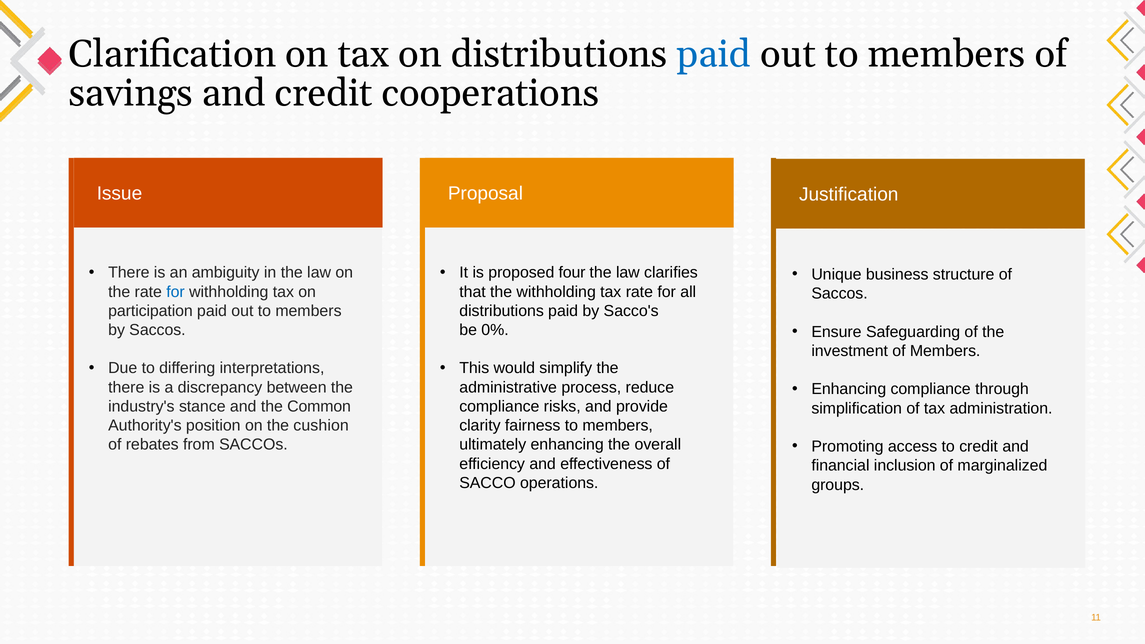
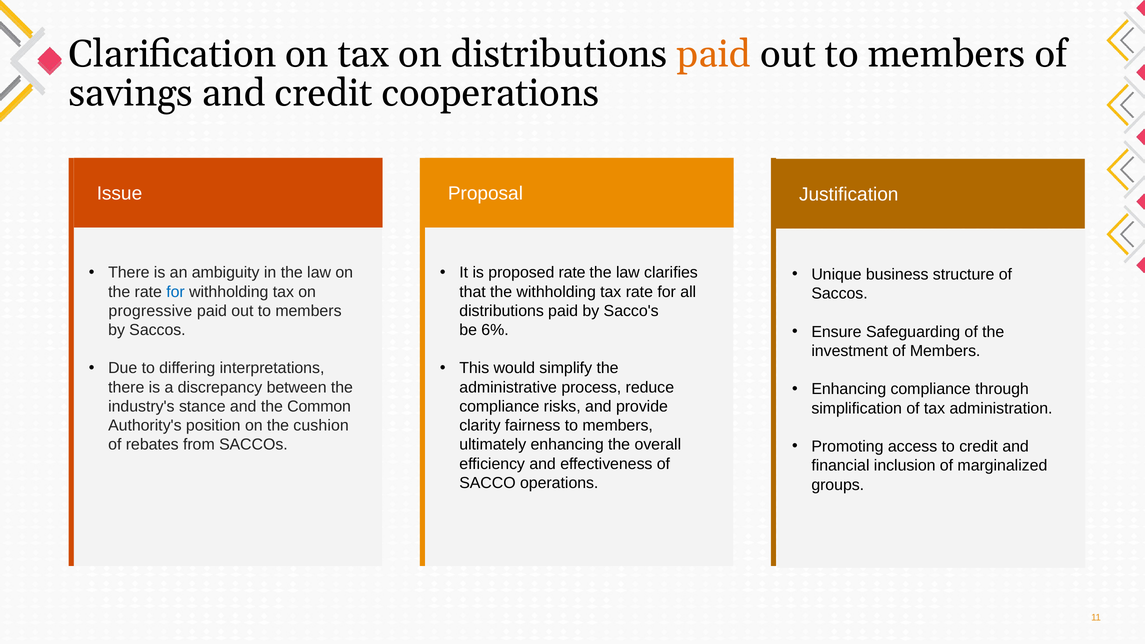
paid at (714, 54) colour: blue -> orange
proposed four: four -> rate
participation: participation -> progressive
0%: 0% -> 6%
